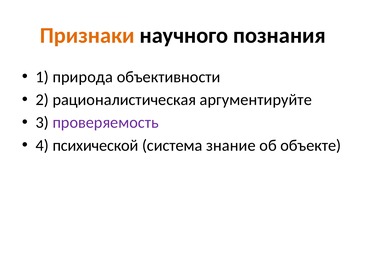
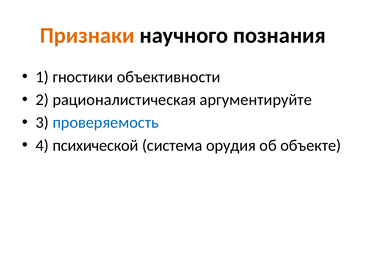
природа: природа -> гностики
проверяемость colour: purple -> blue
знание: знание -> орудия
